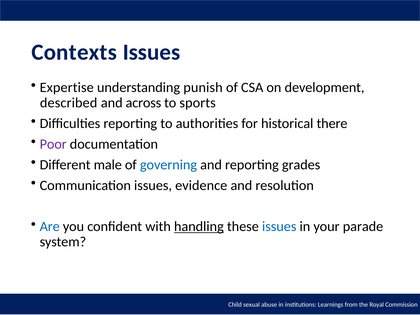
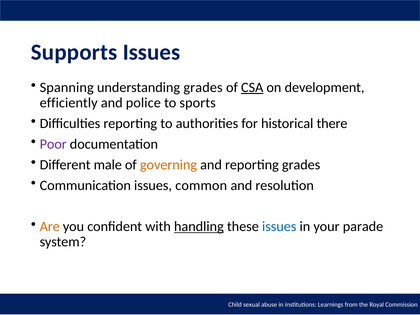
Contexts: Contexts -> Supports
Expertise: Expertise -> Spanning
understanding punish: punish -> grades
CSA underline: none -> present
described: described -> efficiently
across: across -> police
governing colour: blue -> orange
evidence: evidence -> common
Are colour: blue -> orange
